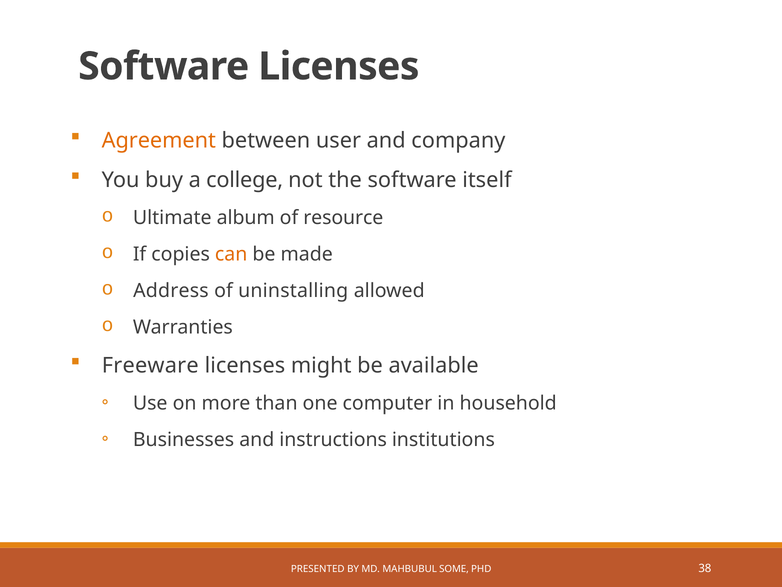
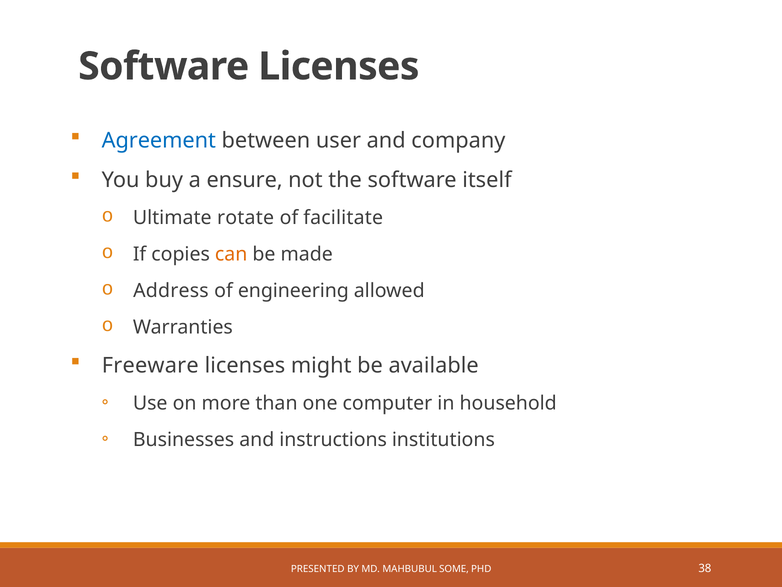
Agreement colour: orange -> blue
college: college -> ensure
album: album -> rotate
resource: resource -> facilitate
uninstalling: uninstalling -> engineering
